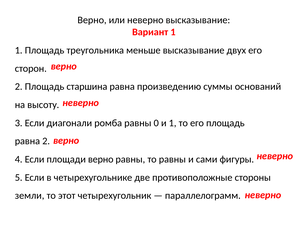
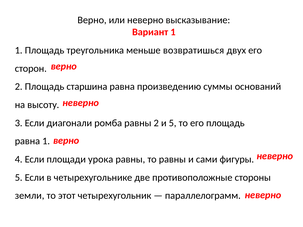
меньше высказывание: высказывание -> возвратишься
равны 0: 0 -> 2
и 1: 1 -> 5
равна 2: 2 -> 1
площади верно: верно -> урока
